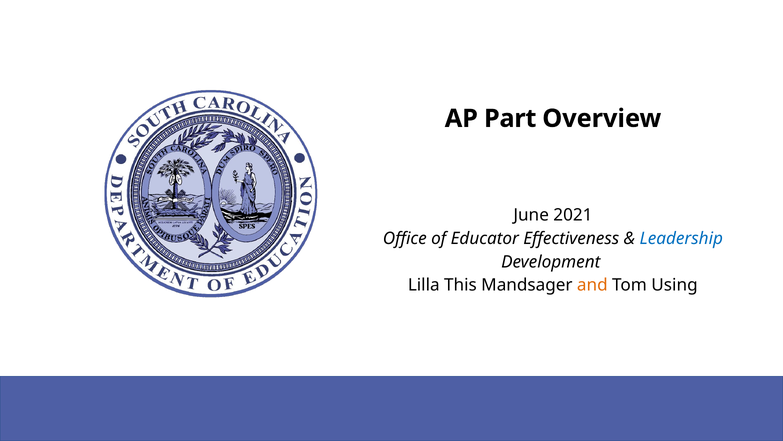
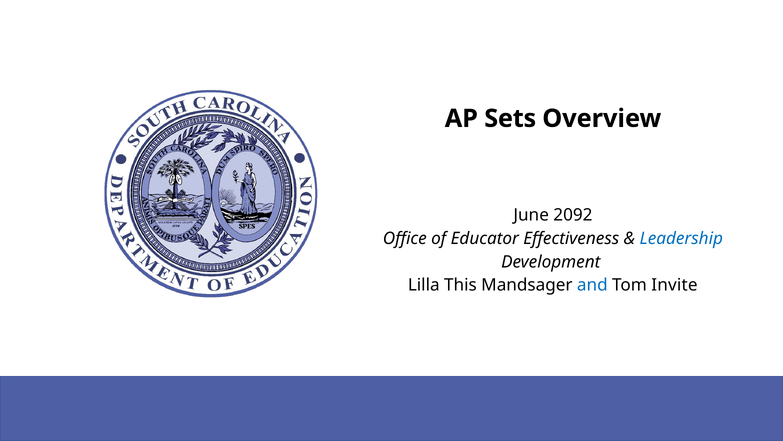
Part: Part -> Sets
2021: 2021 -> 2092
and colour: orange -> blue
Using: Using -> Invite
